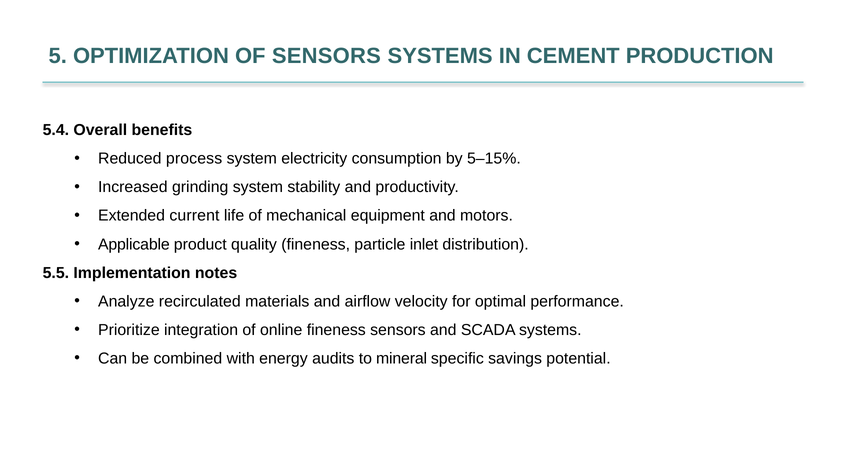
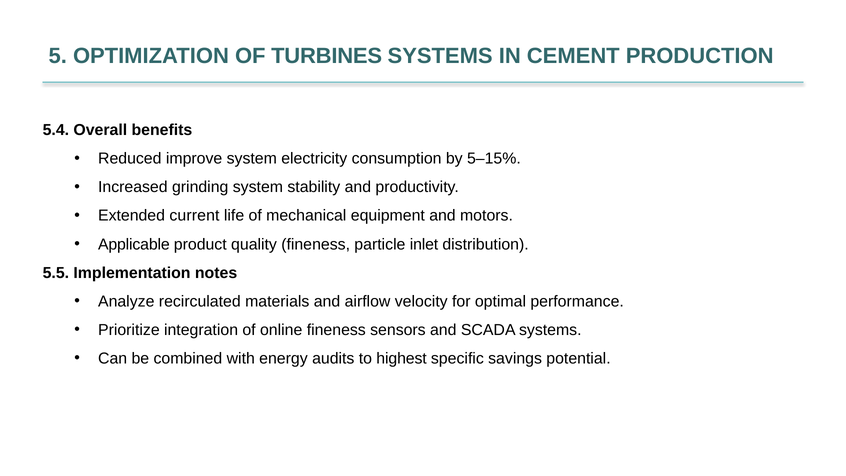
OF SENSORS: SENSORS -> TURBINES
process: process -> improve
mineral: mineral -> highest
